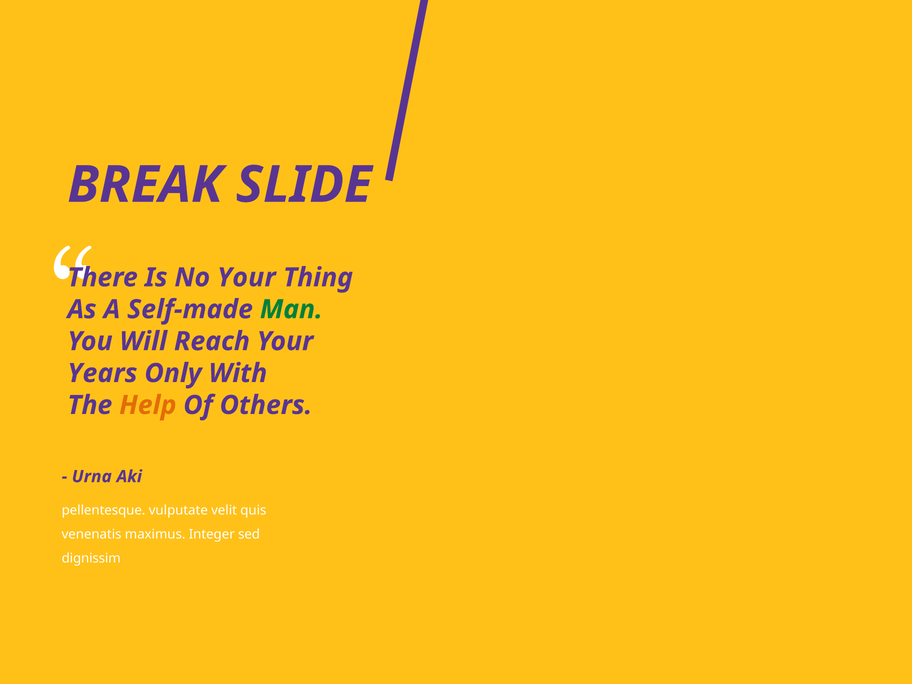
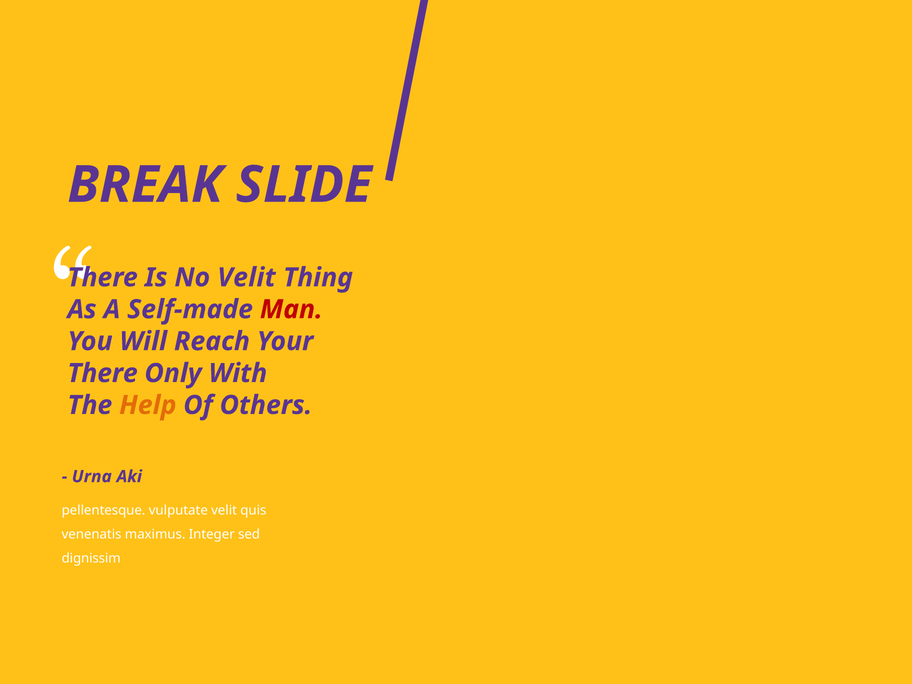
No Your: Your -> Velit
Man colour: green -> red
Years at (102, 373): Years -> There
